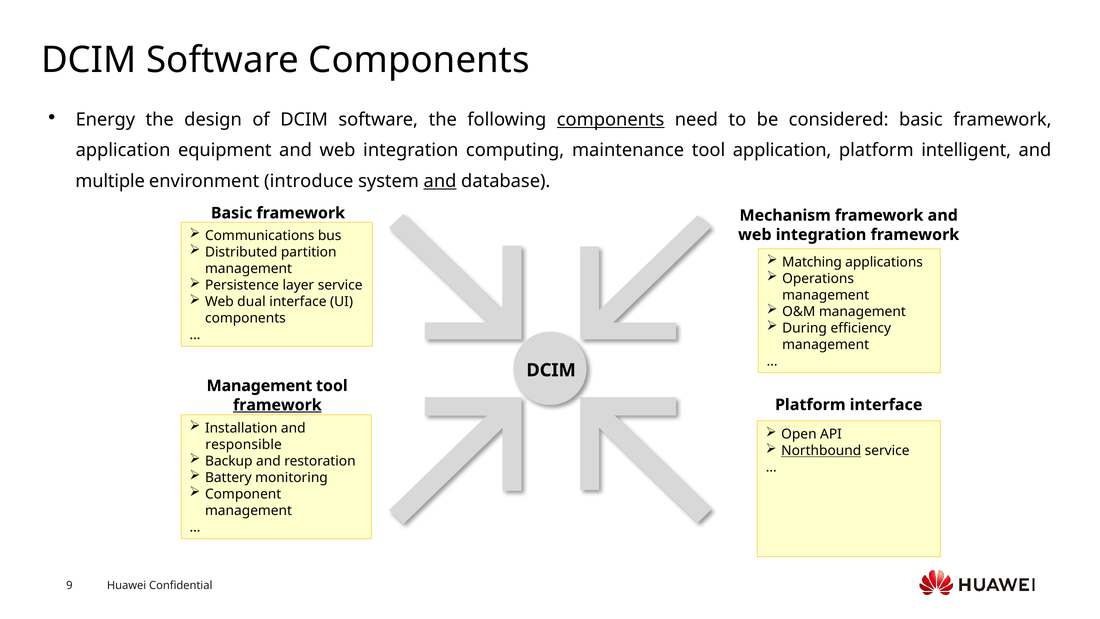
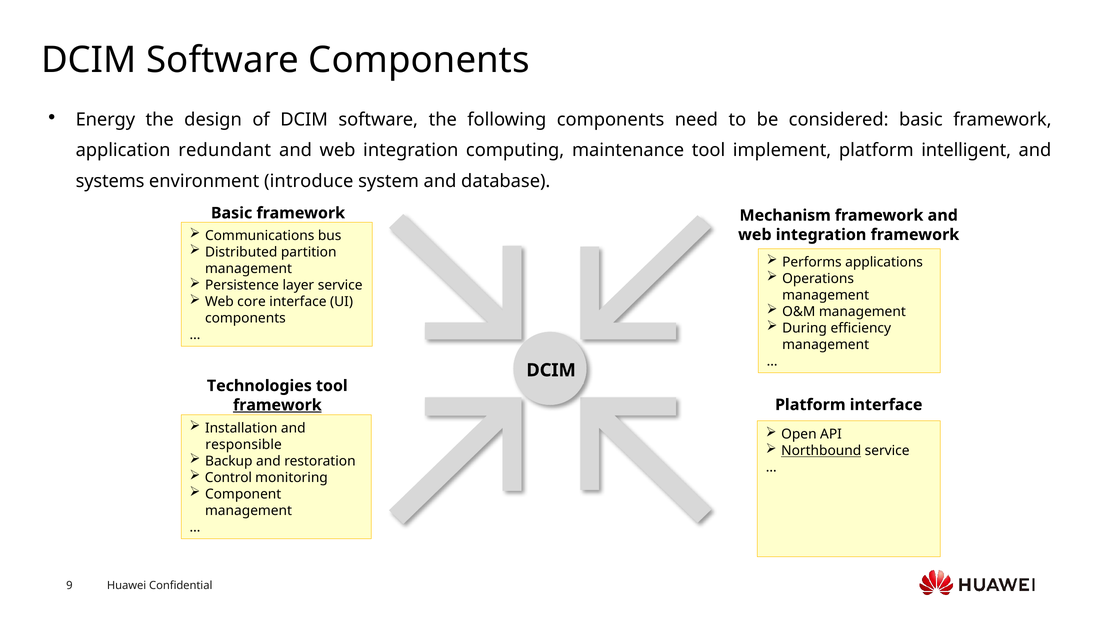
components at (611, 120) underline: present -> none
equipment: equipment -> redundant
tool application: application -> implement
multiple: multiple -> systems
and at (440, 181) underline: present -> none
Matching: Matching -> Performs
dual: dual -> core
Management at (259, 386): Management -> Technologies
Battery: Battery -> Control
